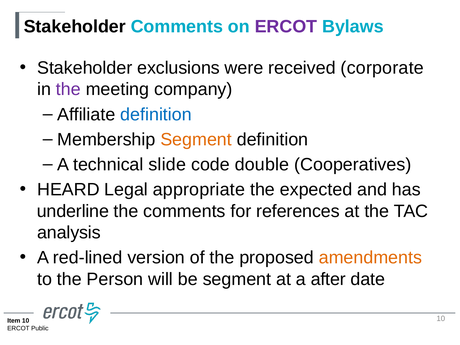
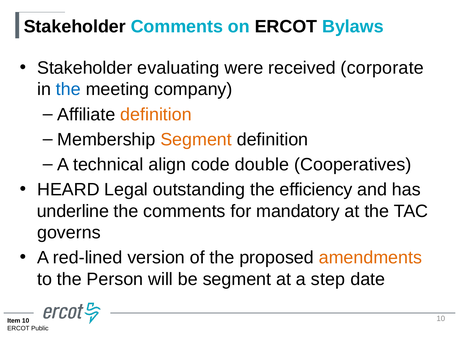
ERCOT at (286, 27) colour: purple -> black
exclusions: exclusions -> evaluating
the at (68, 89) colour: purple -> blue
definition at (156, 114) colour: blue -> orange
slide: slide -> align
appropriate: appropriate -> outstanding
expected: expected -> efficiency
references: references -> mandatory
analysis: analysis -> governs
after: after -> step
